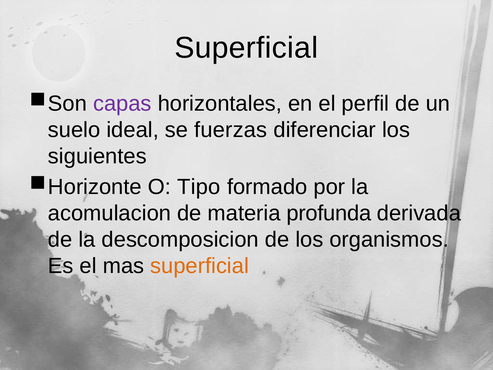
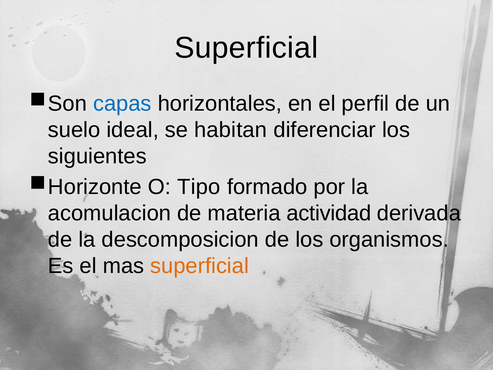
capas colour: purple -> blue
fuerzas: fuerzas -> habitan
profunda: profunda -> actividad
